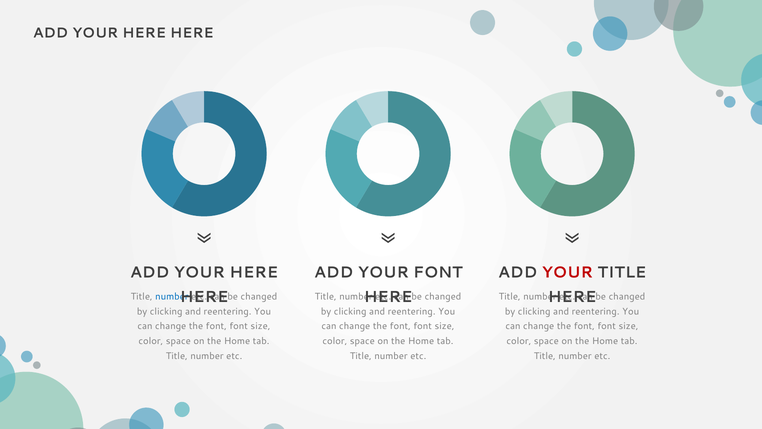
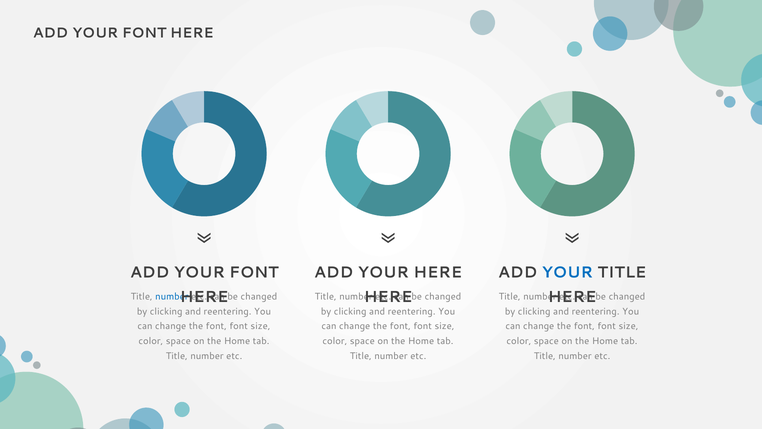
HERE at (144, 33): HERE -> FONT
HERE at (254, 272): HERE -> FONT
YOUR FONT: FONT -> HERE
YOUR at (567, 272) colour: red -> blue
